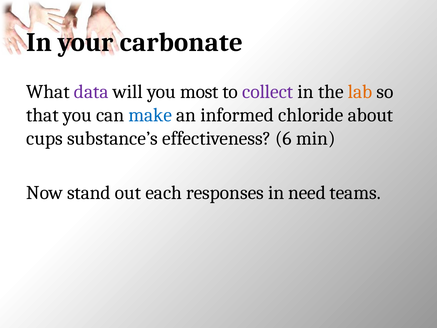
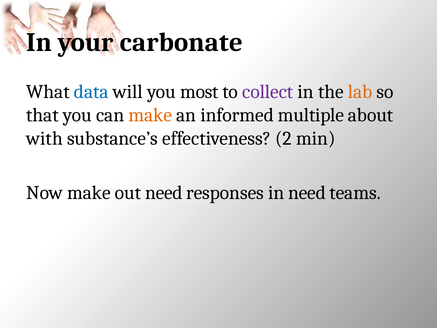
data colour: purple -> blue
make at (150, 115) colour: blue -> orange
chloride: chloride -> multiple
cups: cups -> with
6: 6 -> 2
Now stand: stand -> make
out each: each -> need
